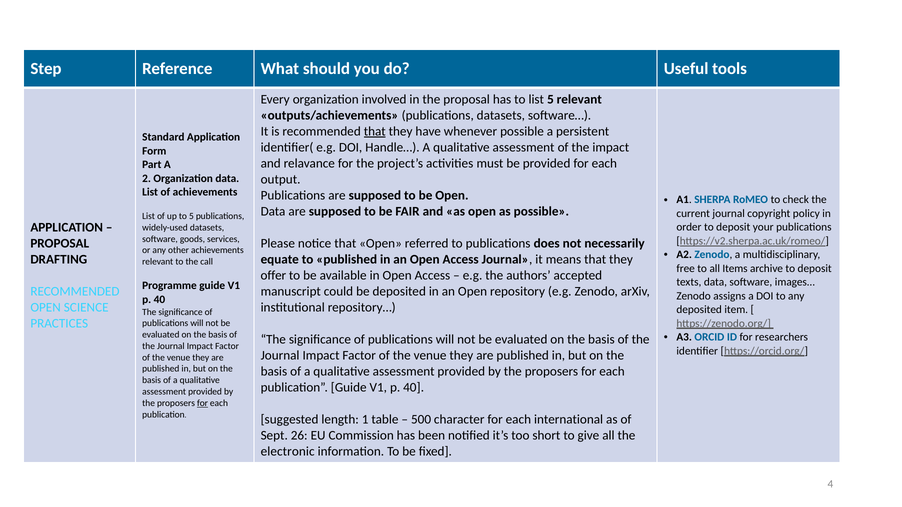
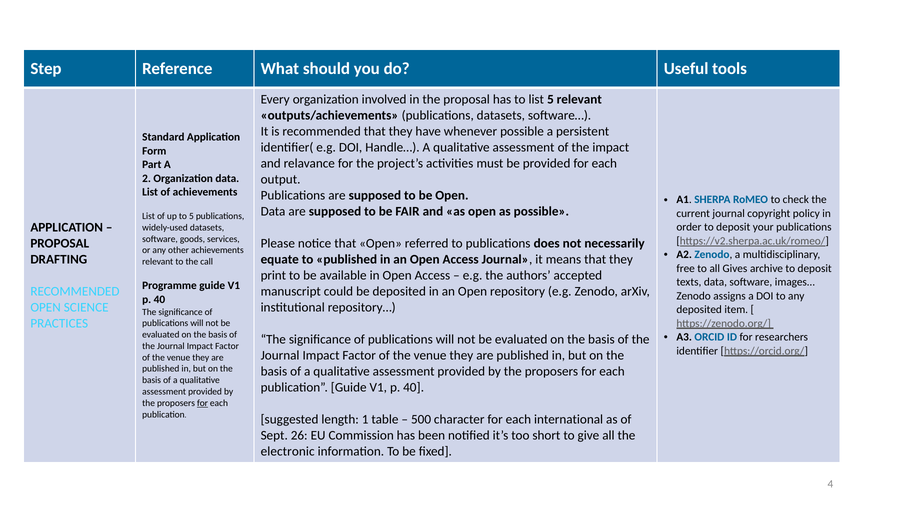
that at (375, 131) underline: present -> none
Items: Items -> Gives
offer: offer -> print
